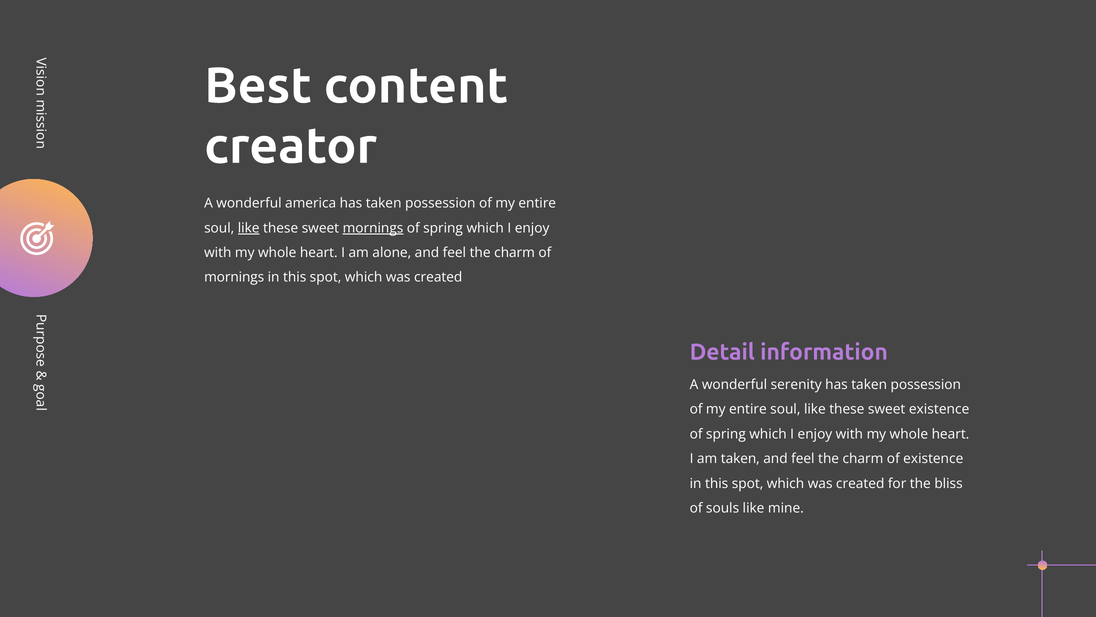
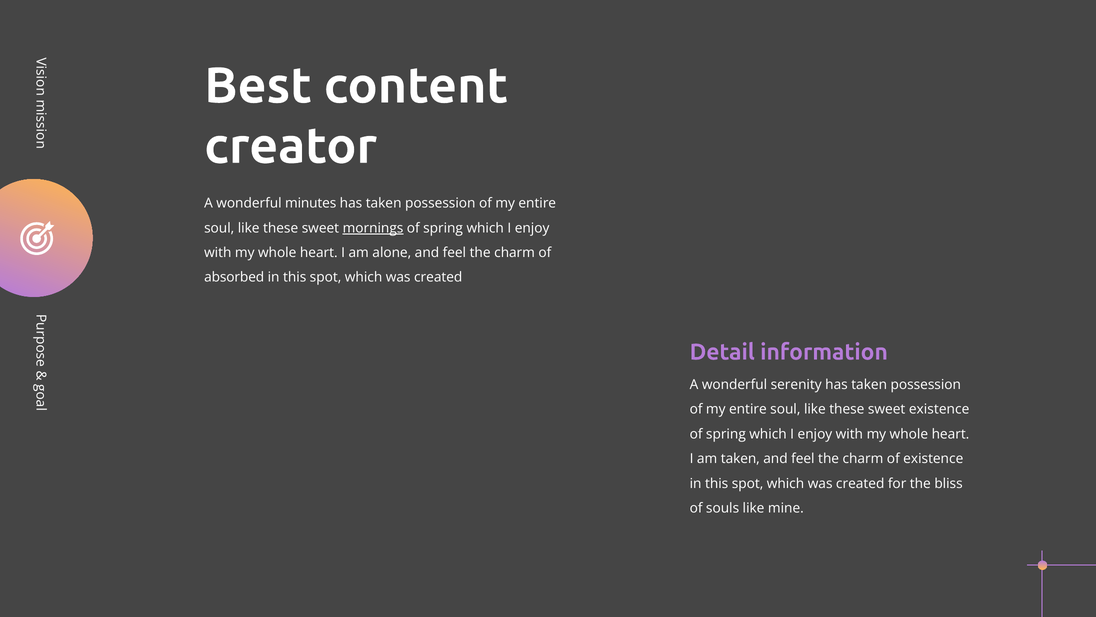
america: america -> minutes
like at (249, 228) underline: present -> none
mornings at (234, 277): mornings -> absorbed
